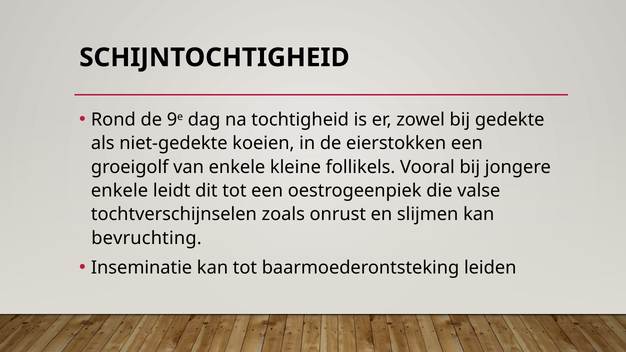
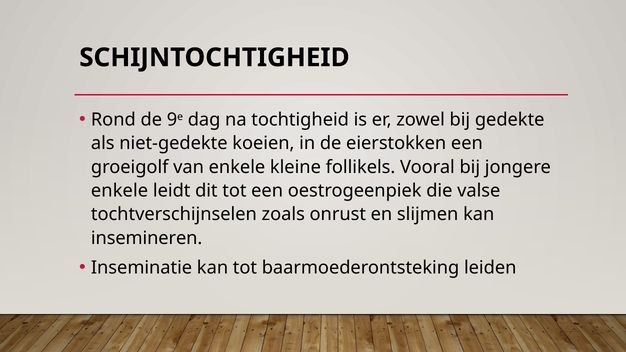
bevruchting: bevruchting -> insemineren
